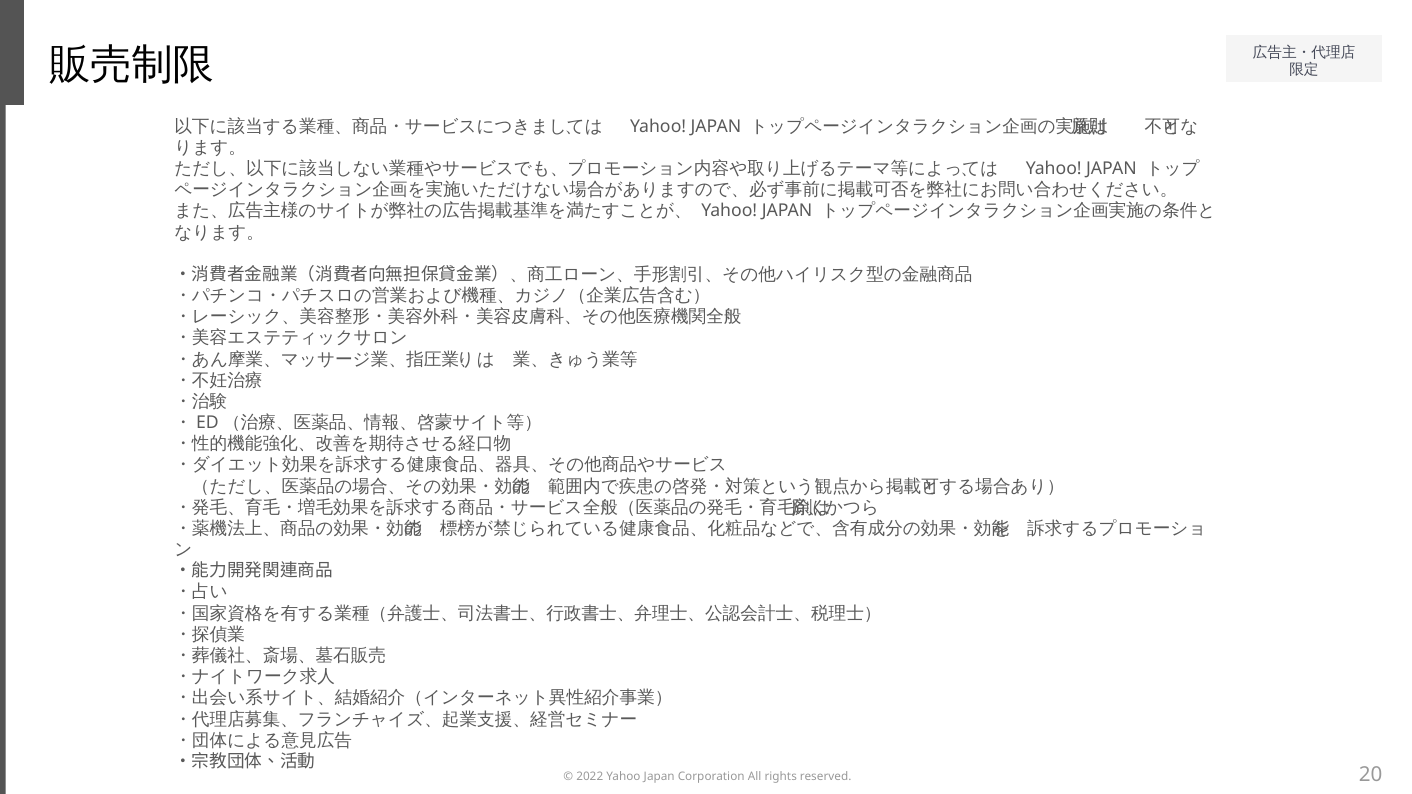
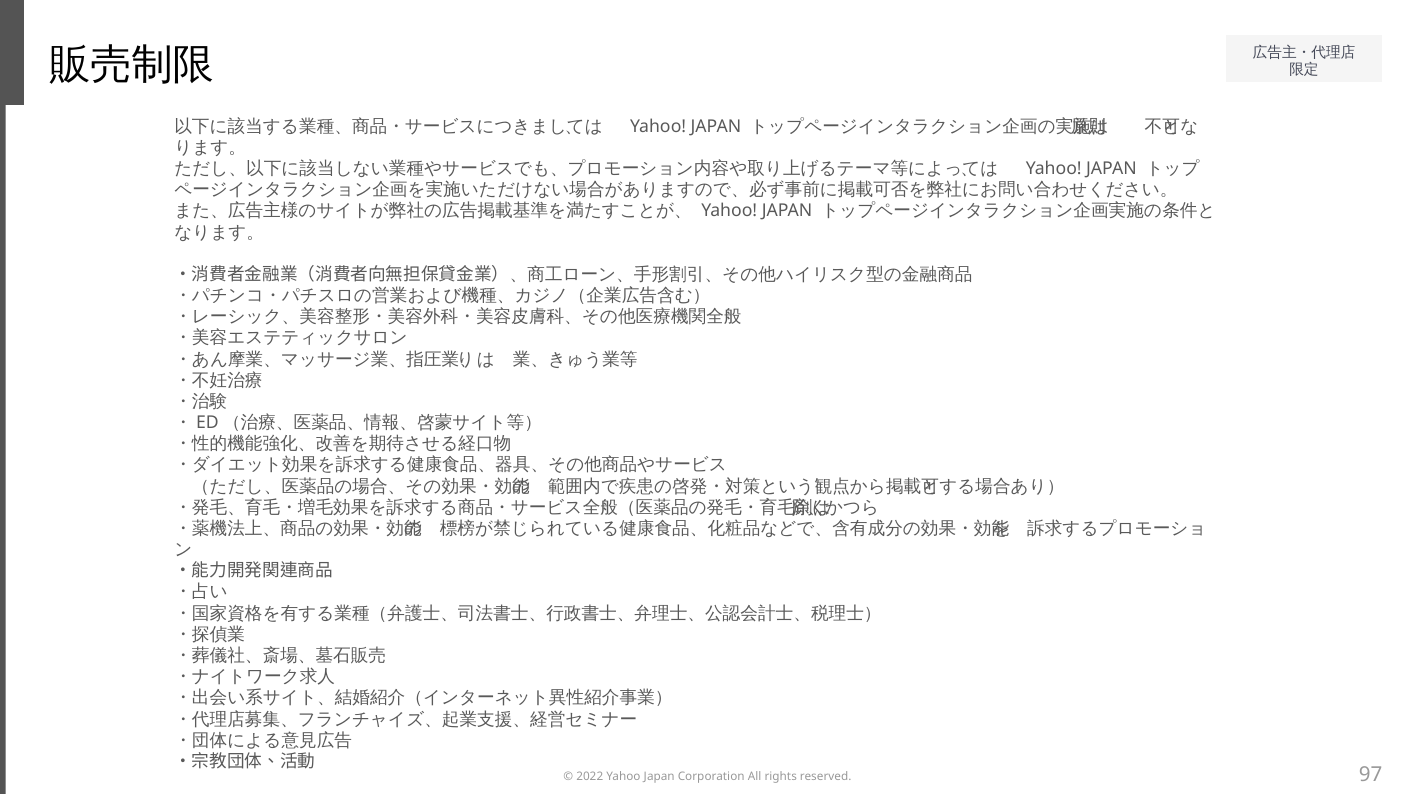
20: 20 -> 97
